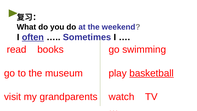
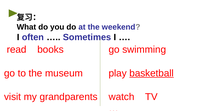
often underline: present -> none
